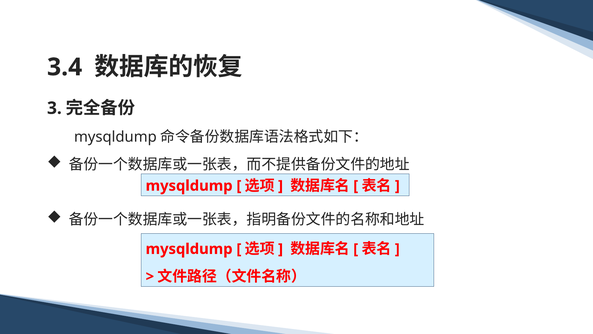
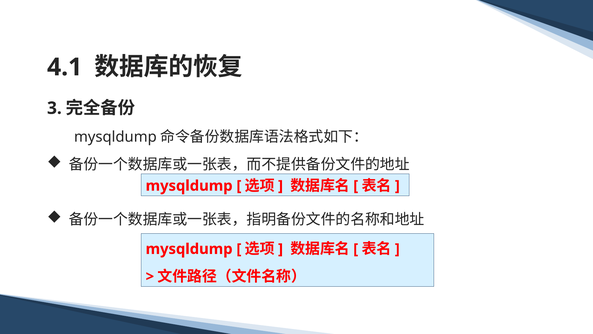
3.4: 3.4 -> 4.1
